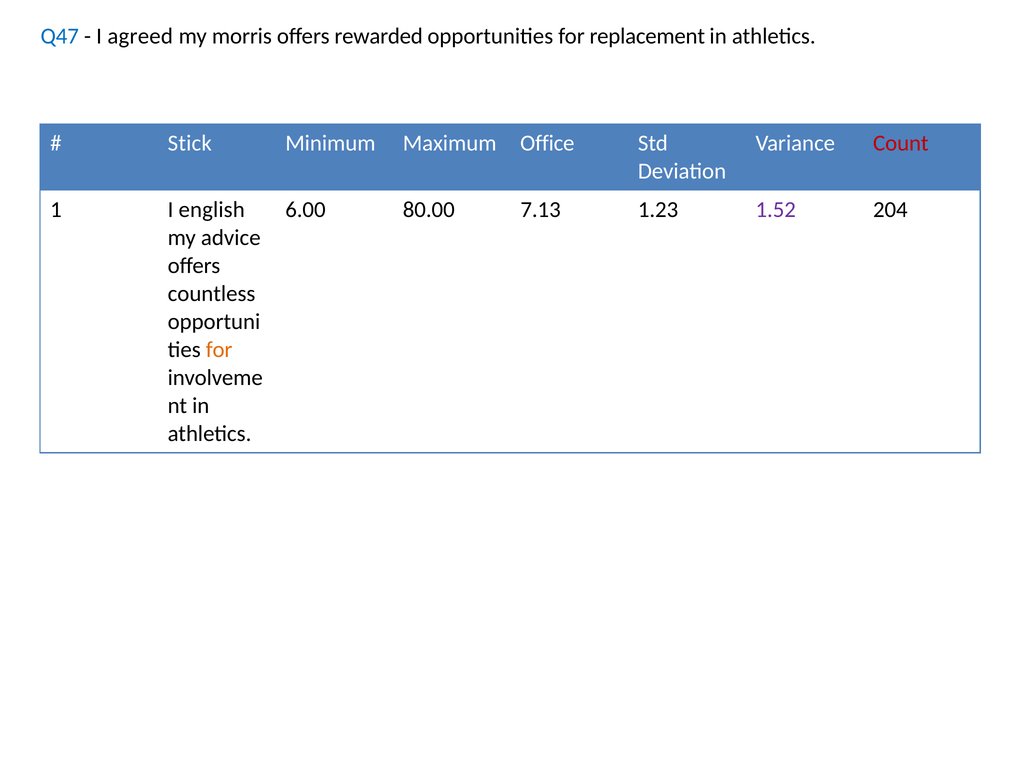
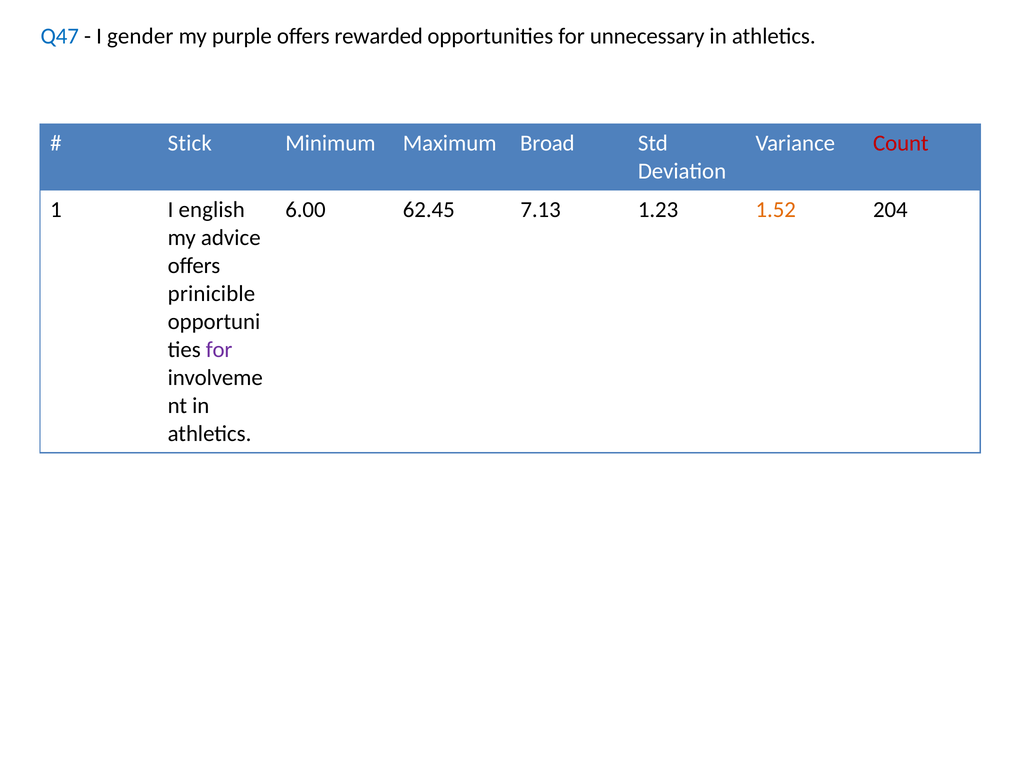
agreed: agreed -> gender
morris: morris -> purple
replacement: replacement -> unnecessary
Office: Office -> Broad
80.00: 80.00 -> 62.45
1.52 colour: purple -> orange
countless: countless -> prinicible
for at (219, 350) colour: orange -> purple
